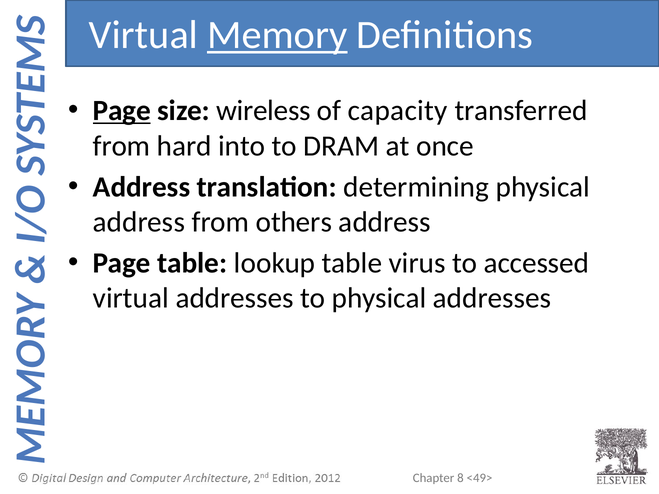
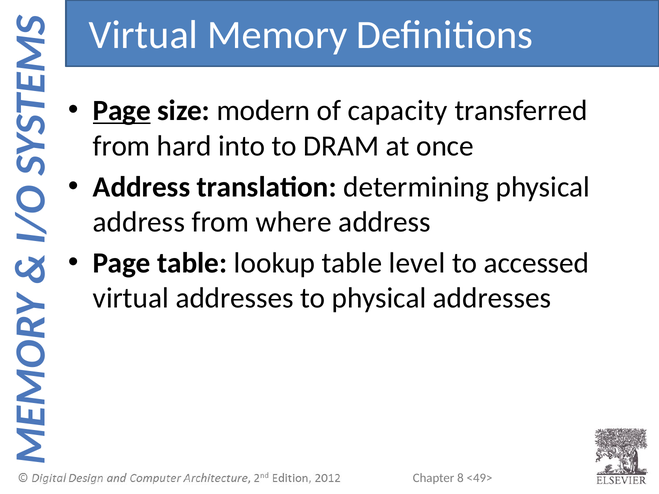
Memory underline: present -> none
wireless: wireless -> modern
others: others -> where
virus: virus -> level
